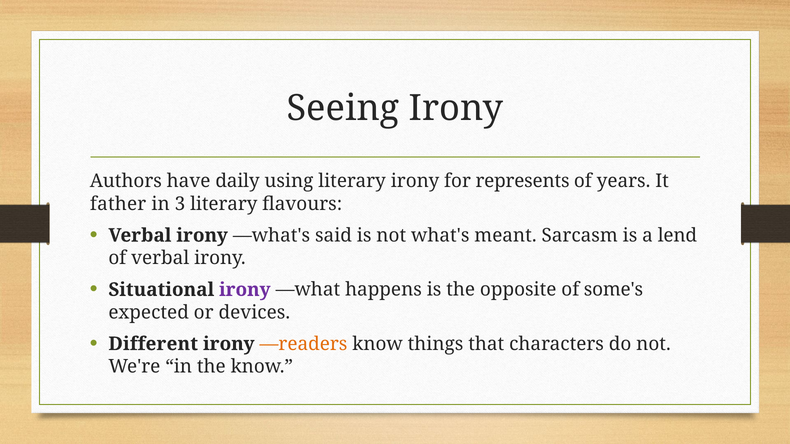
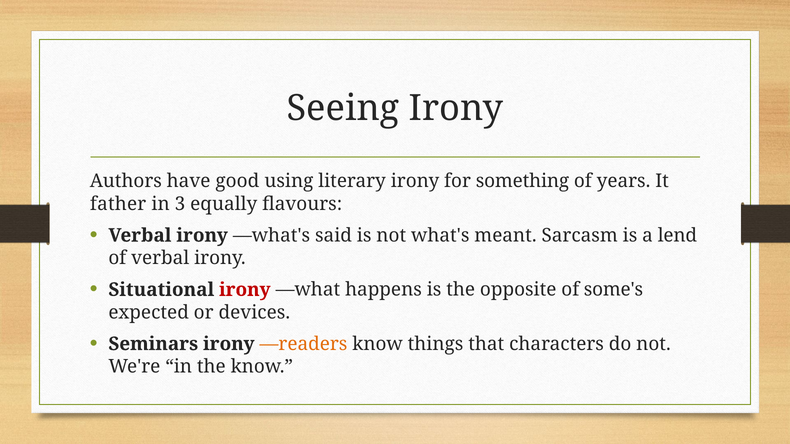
daily: daily -> good
represents: represents -> something
3 literary: literary -> equally
irony at (245, 290) colour: purple -> red
Different: Different -> Seminars
